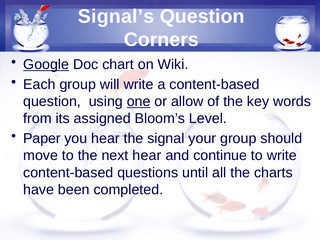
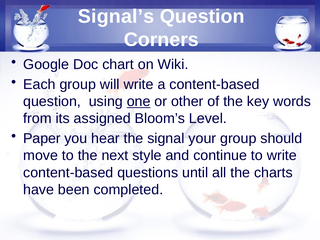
Google underline: present -> none
allow: allow -> other
next hear: hear -> style
